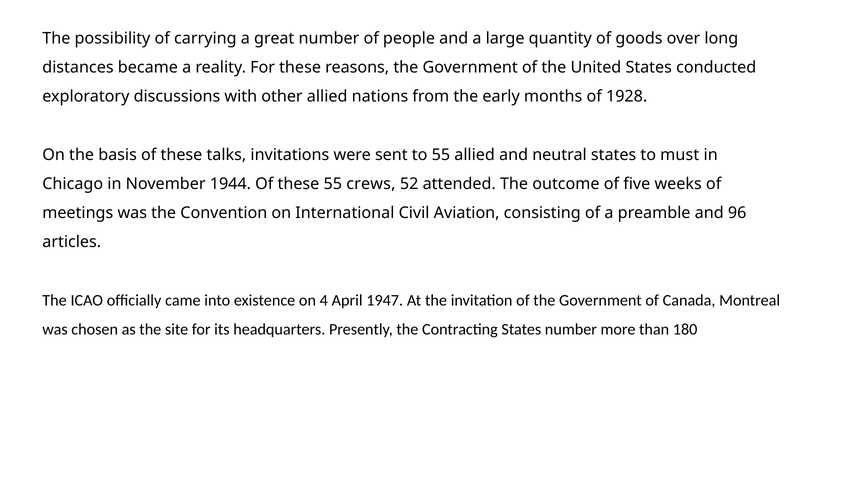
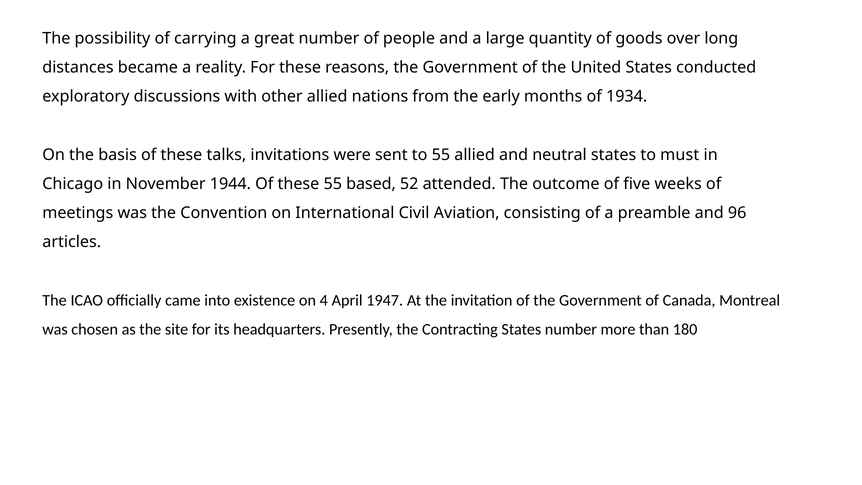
1928: 1928 -> 1934
crews: crews -> based
